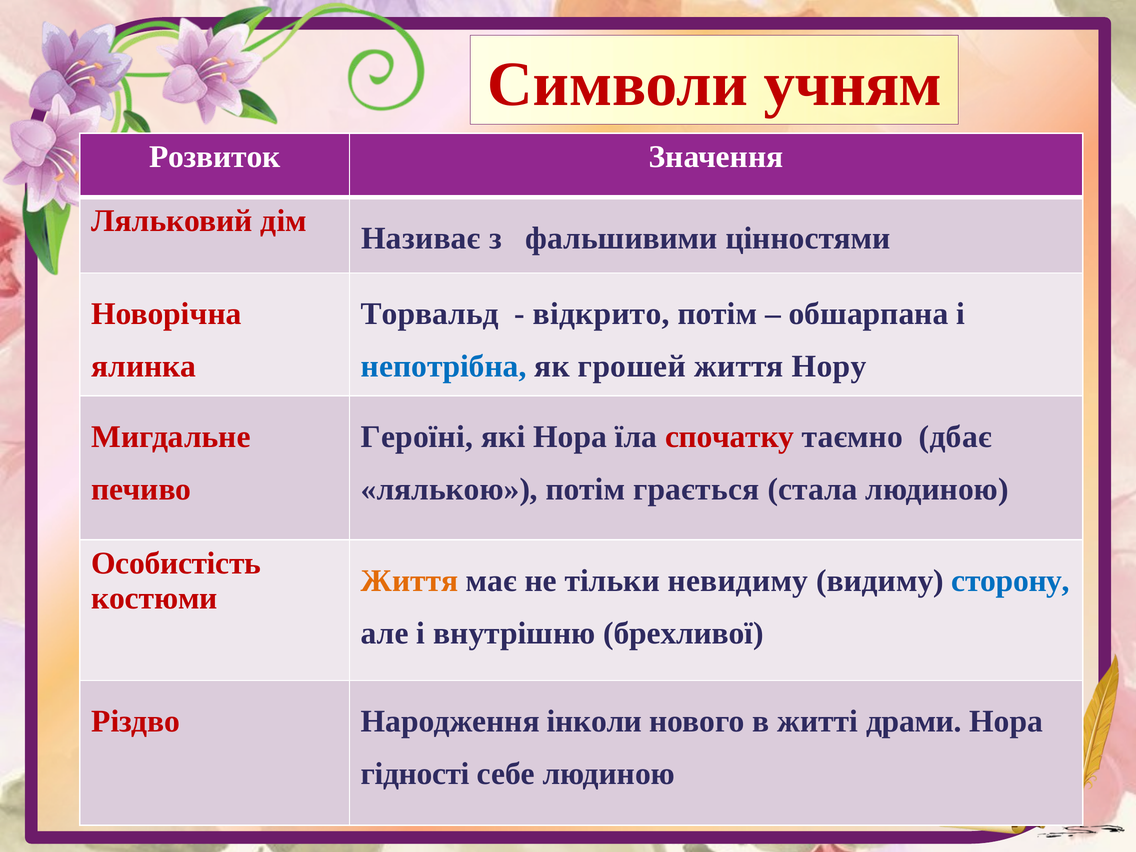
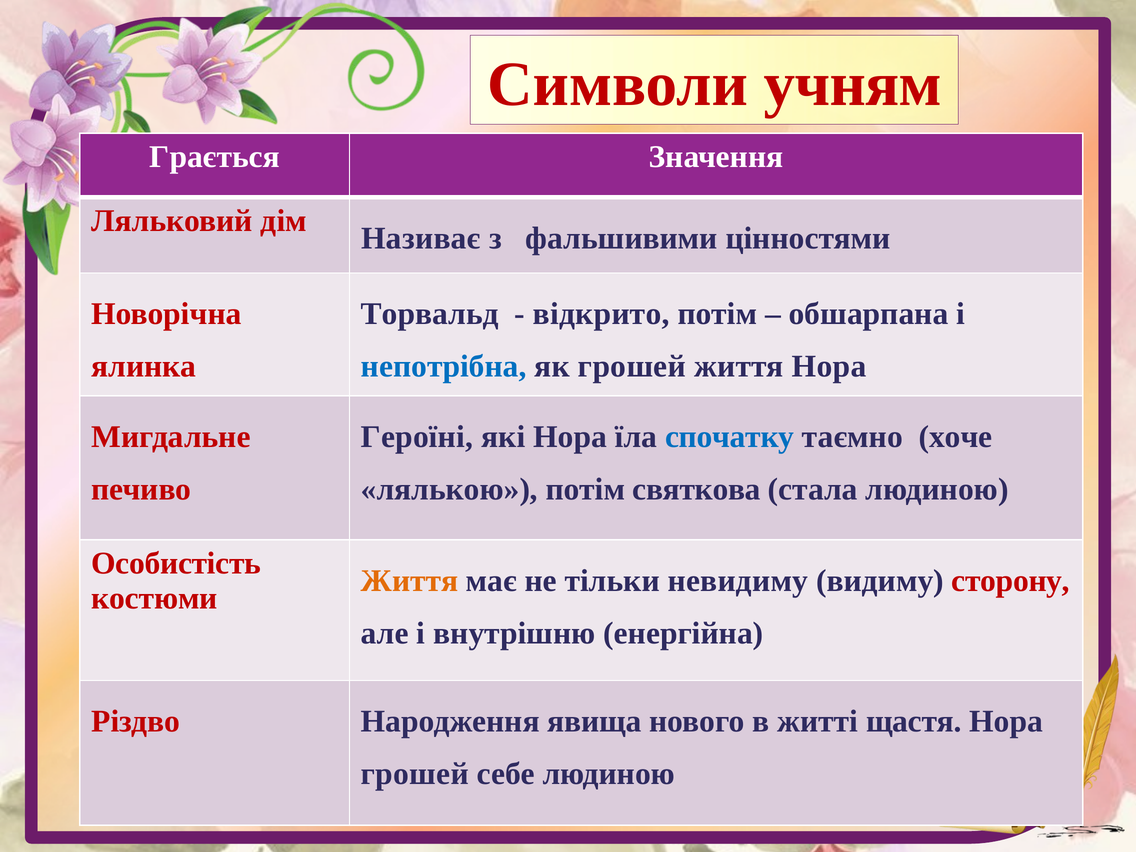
Розвиток: Розвиток -> Грається
життя Нору: Нору -> Нора
спочатку colour: red -> blue
дбає: дбає -> хоче
грається: грається -> святкова
сторону colour: blue -> red
брехливої: брехливої -> енергійна
інколи: інколи -> явища
драми: драми -> щастя
гідності at (415, 774): гідності -> грошей
